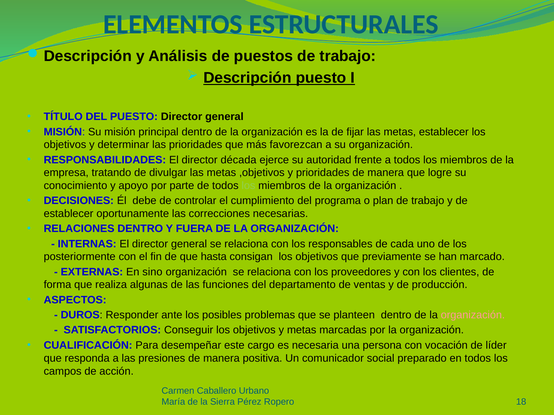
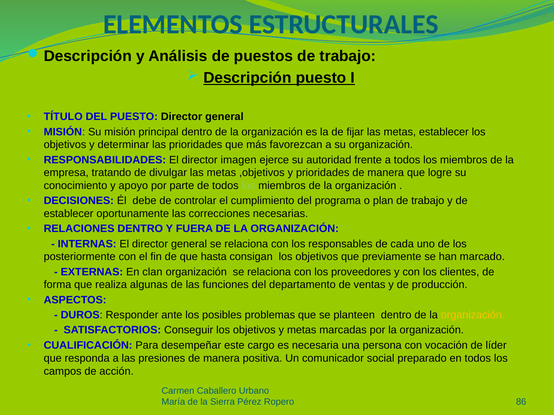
década: década -> imagen
sino: sino -> clan
organización at (473, 315) colour: pink -> yellow
18: 18 -> 86
